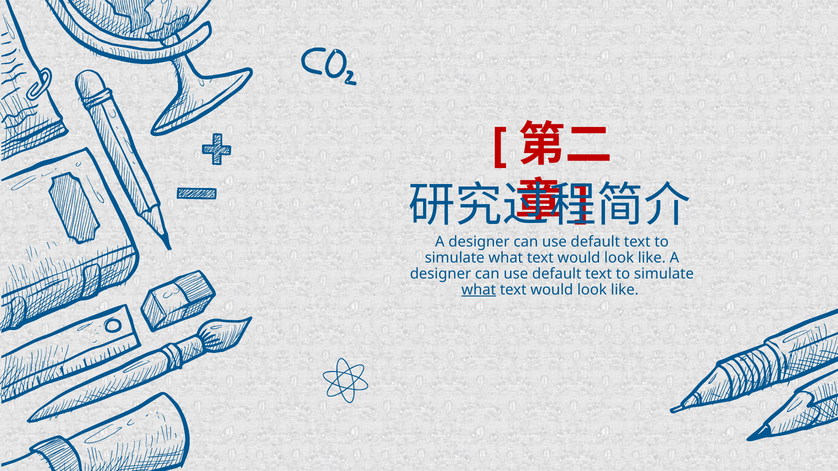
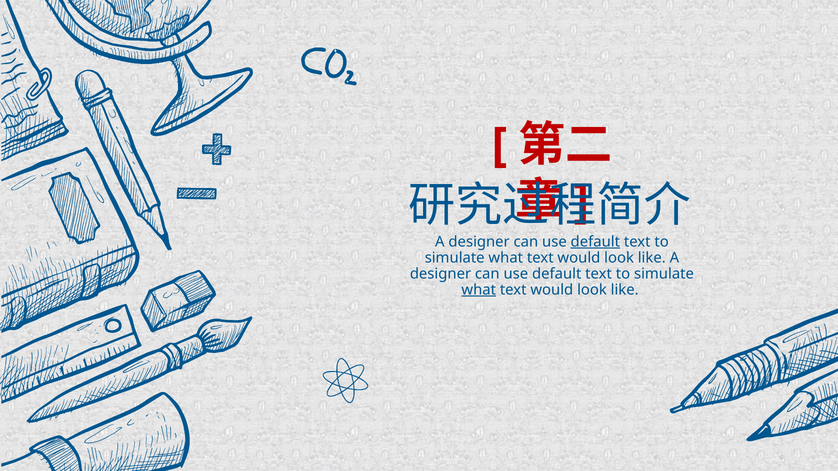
default at (595, 242) underline: none -> present
